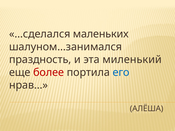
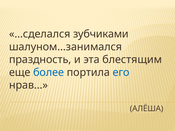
маленьких: маленьких -> зубчиками
миленький: миленький -> блестящим
более colour: red -> blue
